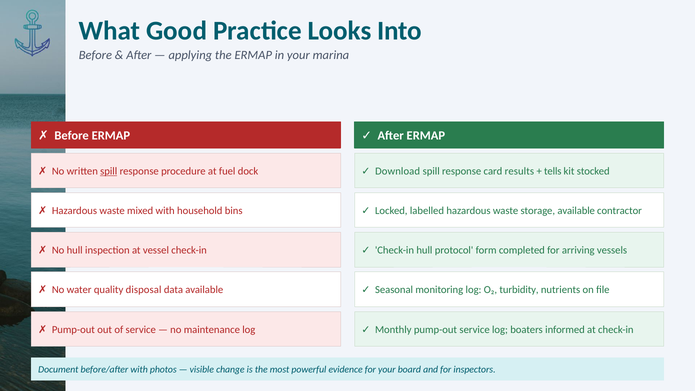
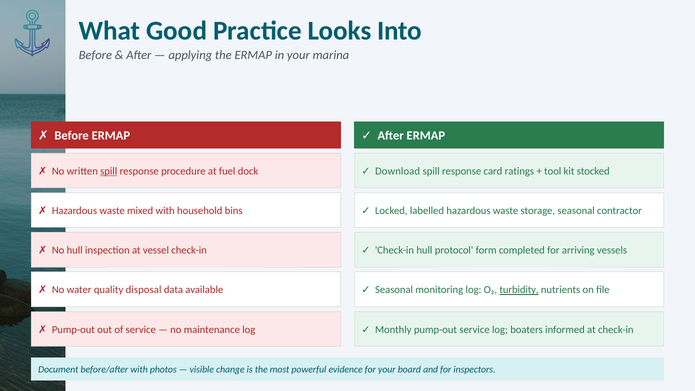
results: results -> ratings
tells: tells -> tool
storage available: available -> seasonal
turbidity underline: none -> present
